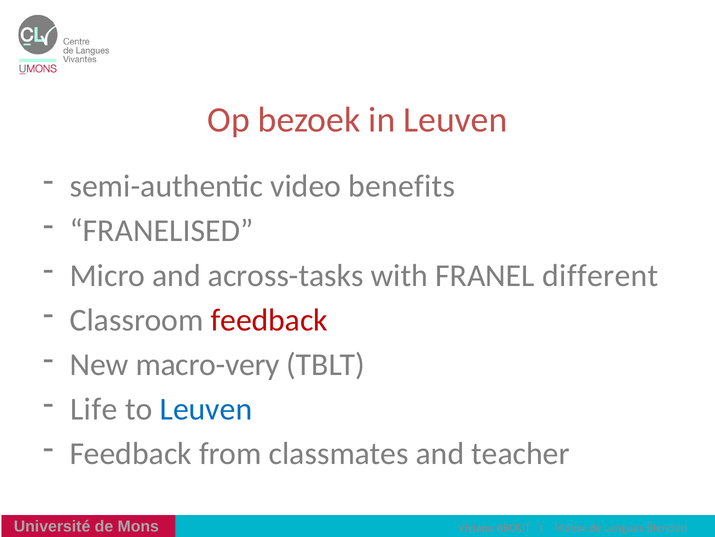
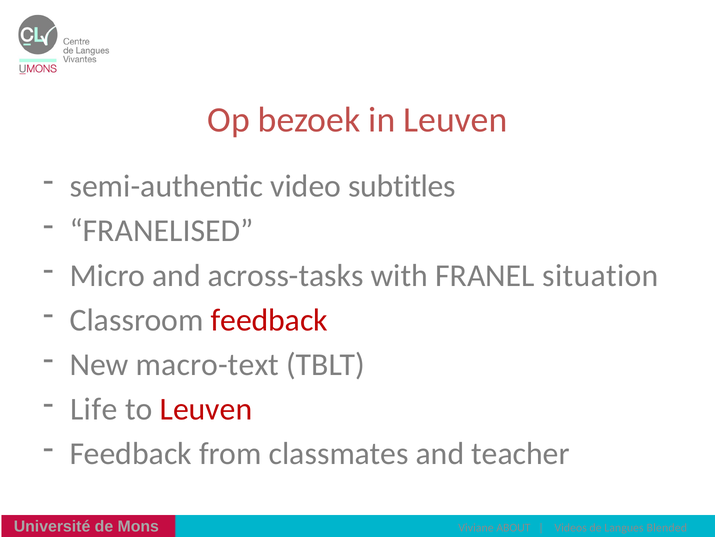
benefits: benefits -> subtitles
different: different -> situation
macro-very: macro-very -> macro-text
Leuven at (206, 409) colour: blue -> red
Makes: Makes -> Videos
